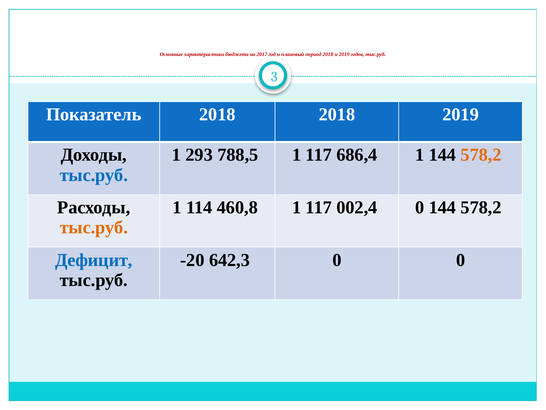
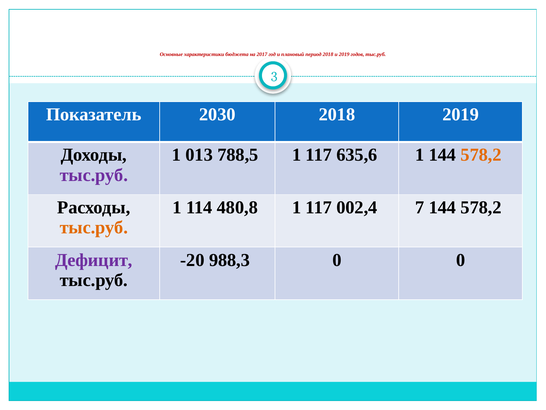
Показатель 2018: 2018 -> 2030
293: 293 -> 013
686,4: 686,4 -> 635,6
тыс.руб at (94, 175) colour: blue -> purple
460,8: 460,8 -> 480,8
002,4 0: 0 -> 7
Дефицит colour: blue -> purple
642,3: 642,3 -> 988,3
